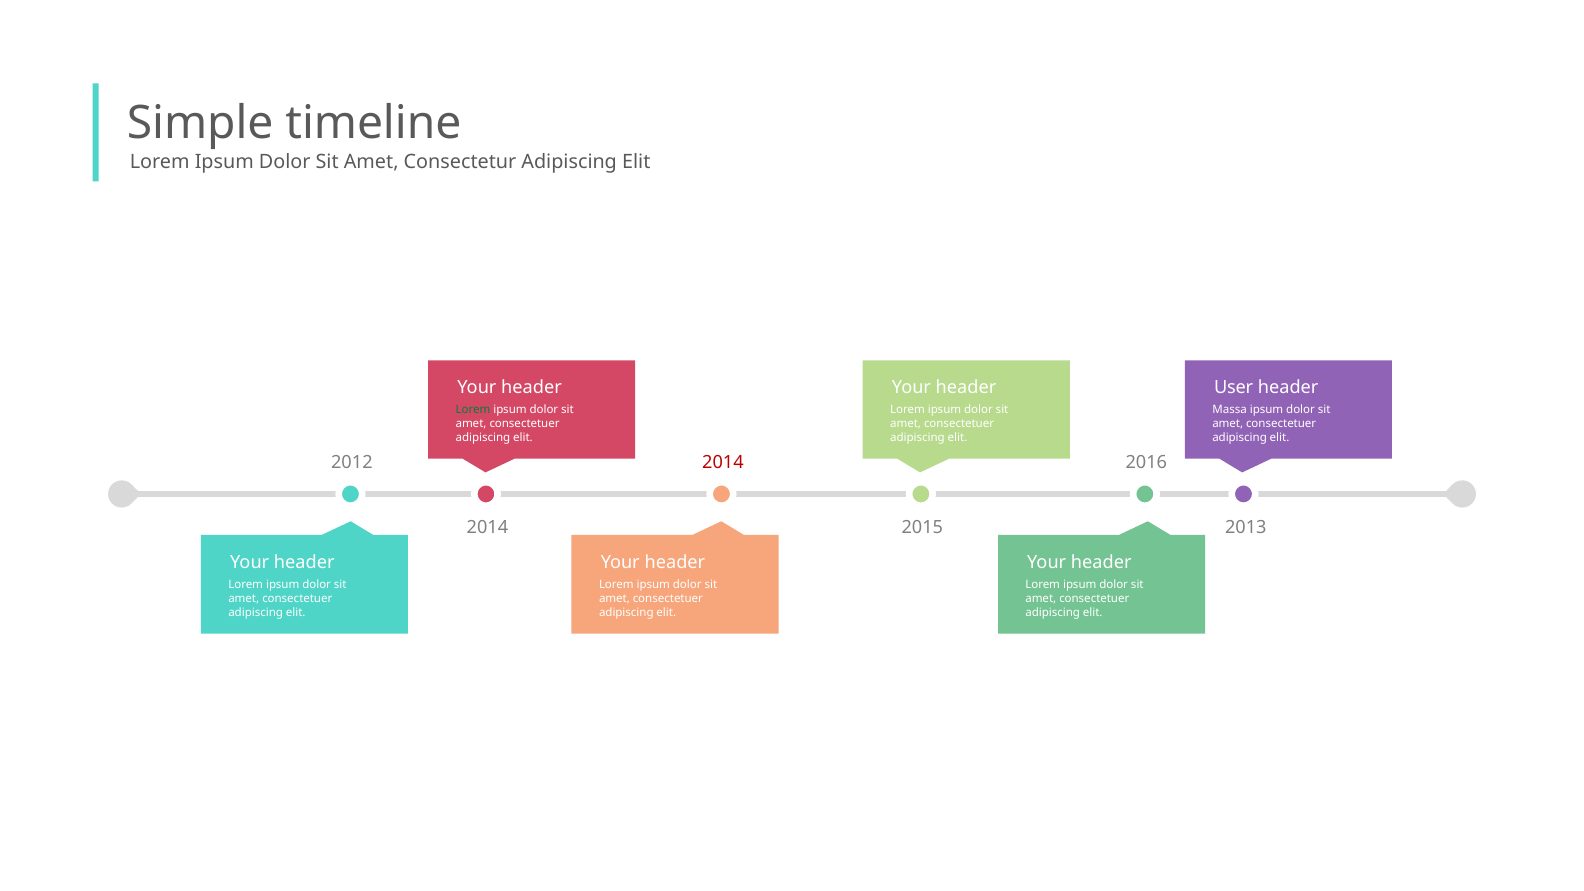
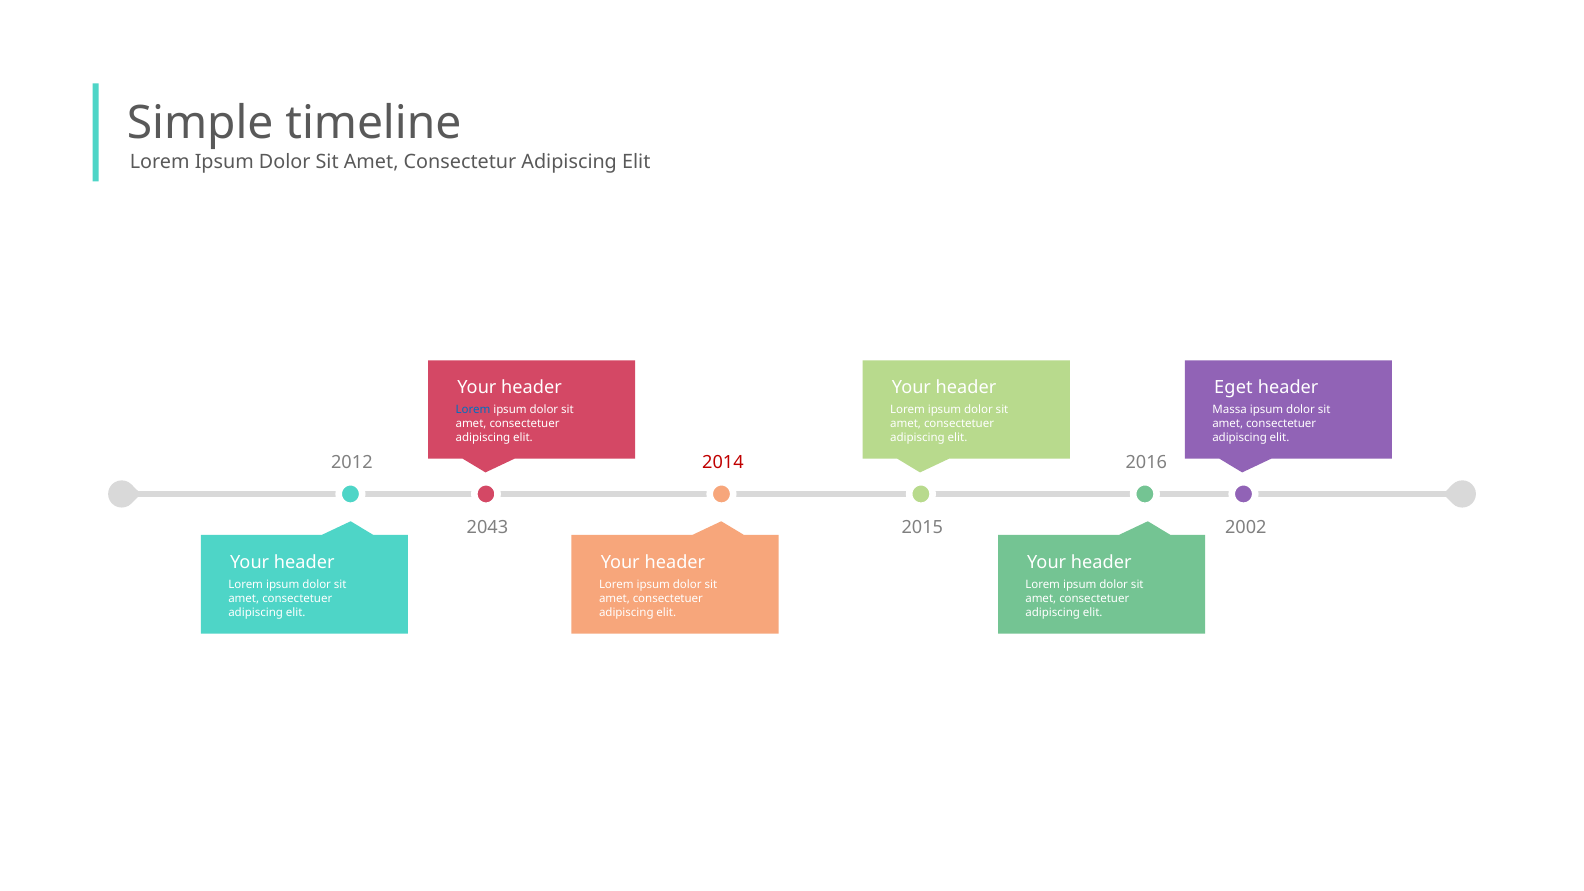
User: User -> Eget
Lorem at (473, 410) colour: green -> blue
2014 at (487, 527): 2014 -> 2043
2013: 2013 -> 2002
